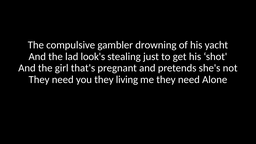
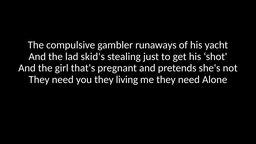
drowning: drowning -> runaways
look's: look's -> skid's
